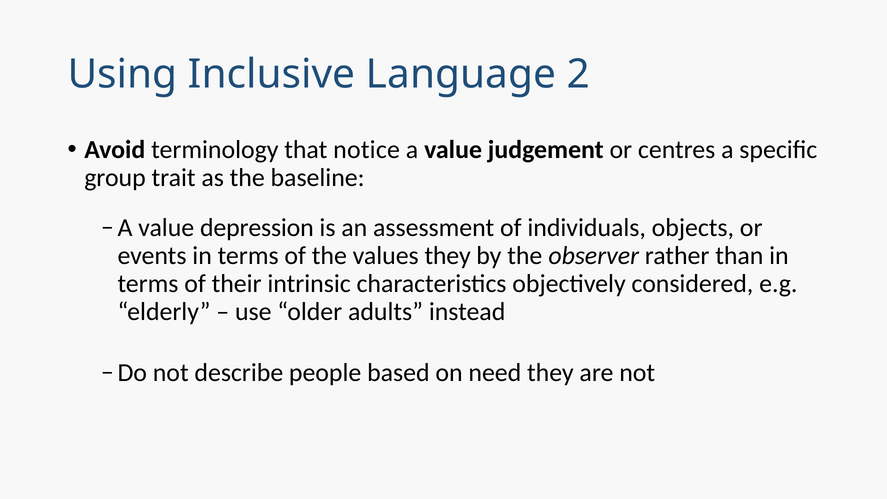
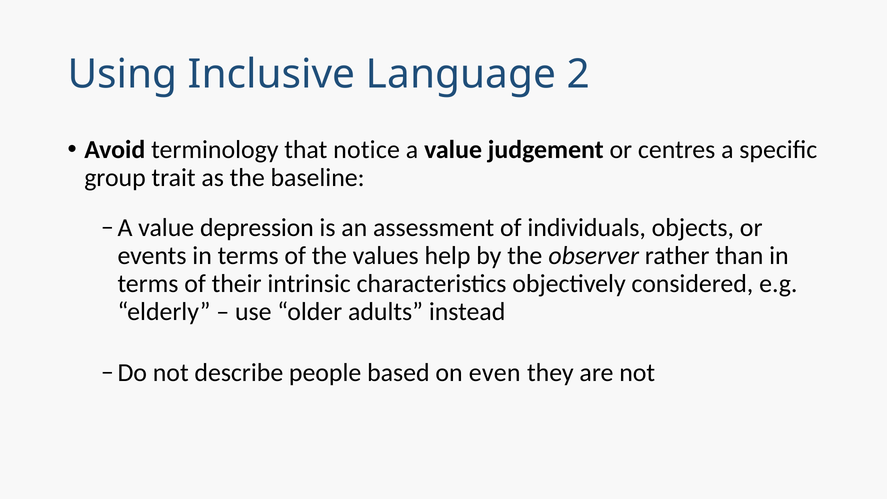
values they: they -> help
need: need -> even
